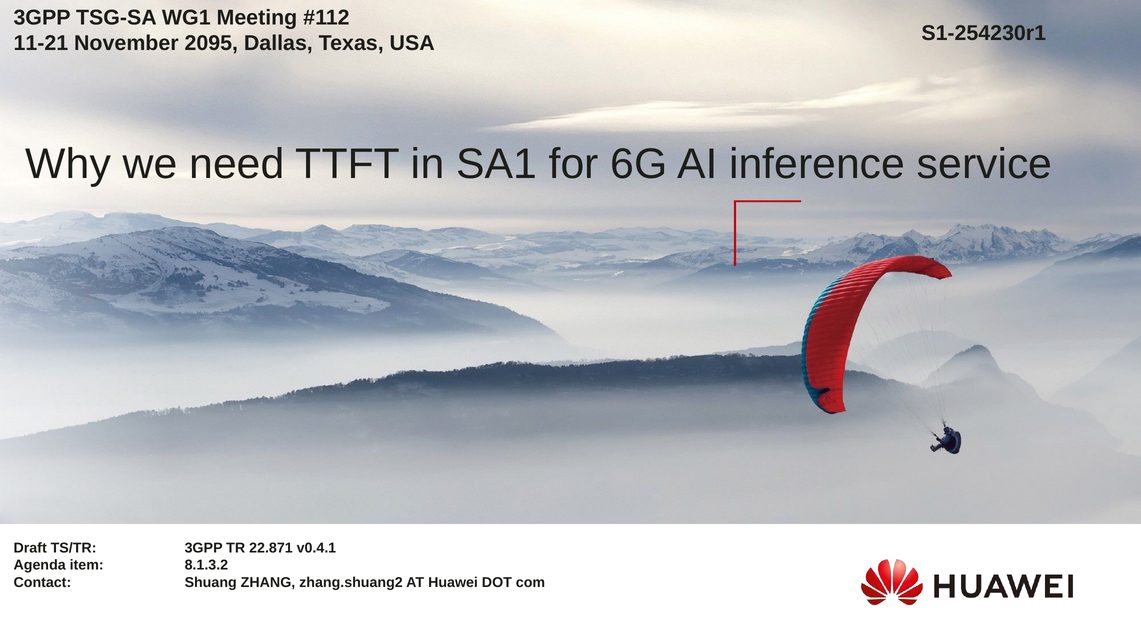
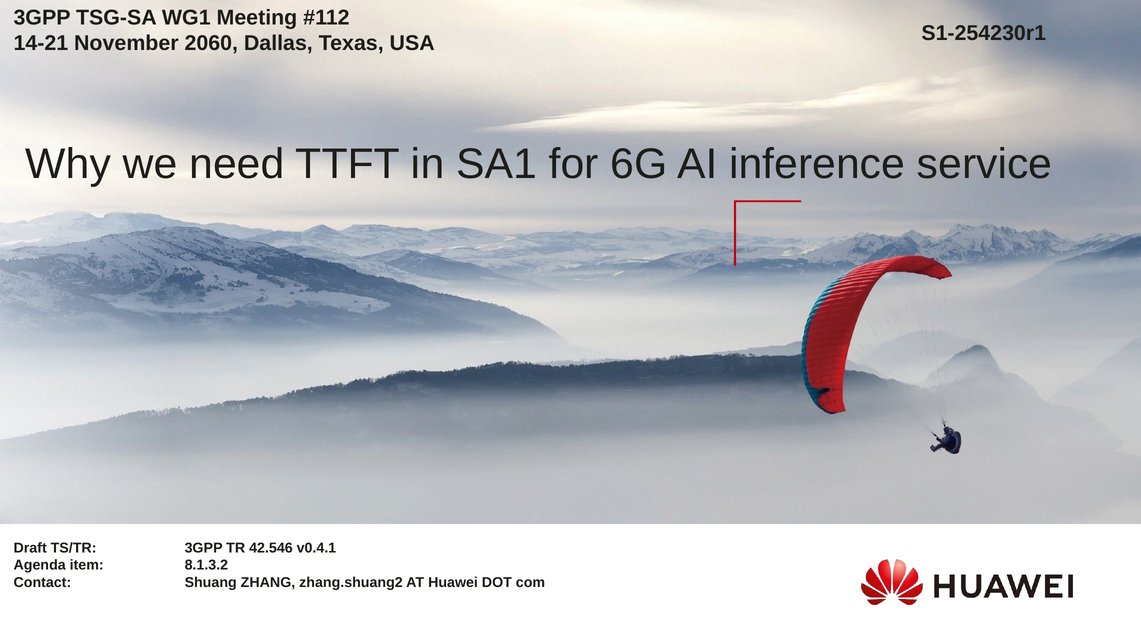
11-21: 11-21 -> 14-21
2095: 2095 -> 2060
22.871: 22.871 -> 42.546
